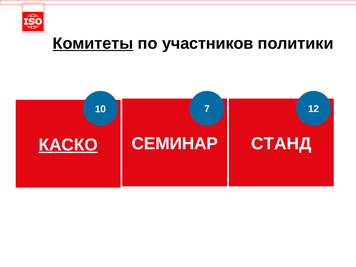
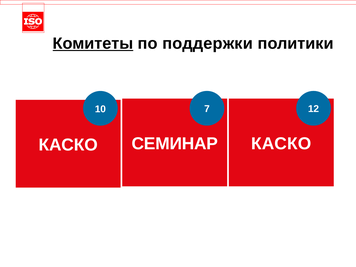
участников: участников -> поддержки
СТАНД at (281, 144): СТАНД -> КАСКО
КАСКО at (68, 145) underline: present -> none
